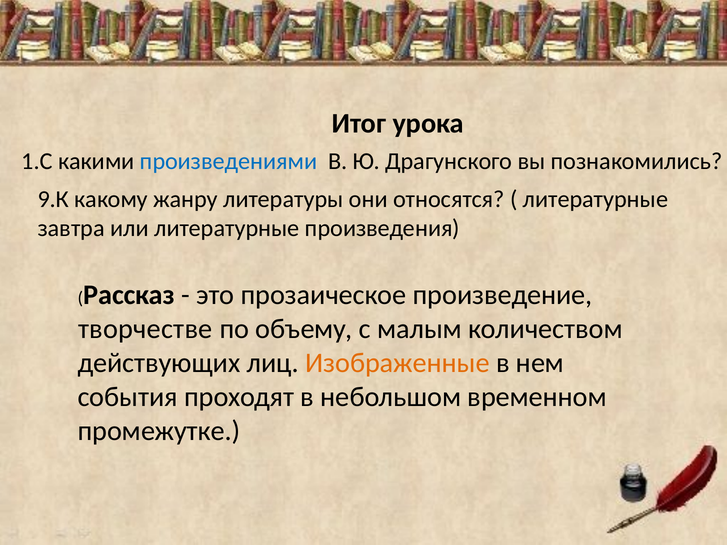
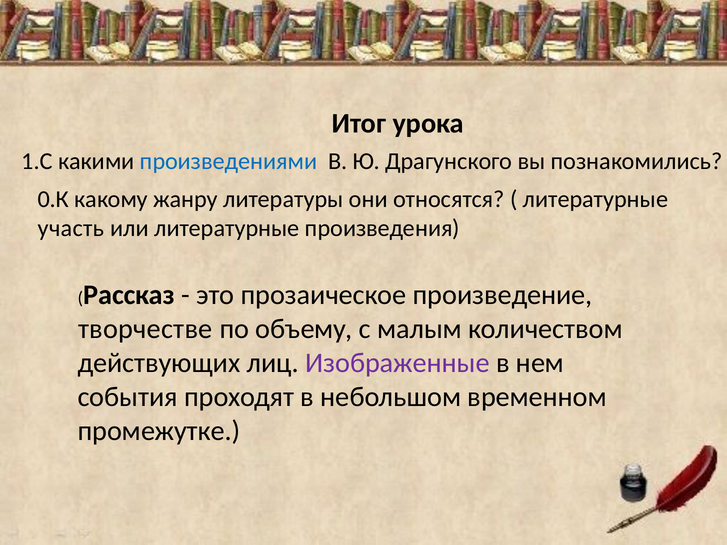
9.К: 9.К -> 0.К
завтра: завтра -> участь
Изображенные colour: orange -> purple
